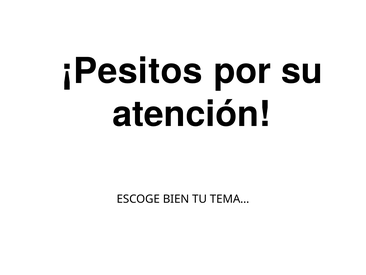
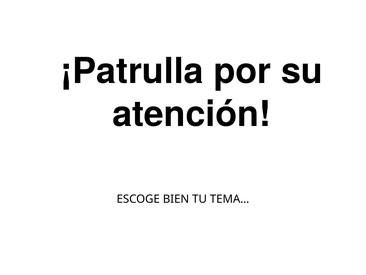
¡Pesitos: ¡Pesitos -> ¡Patrulla
